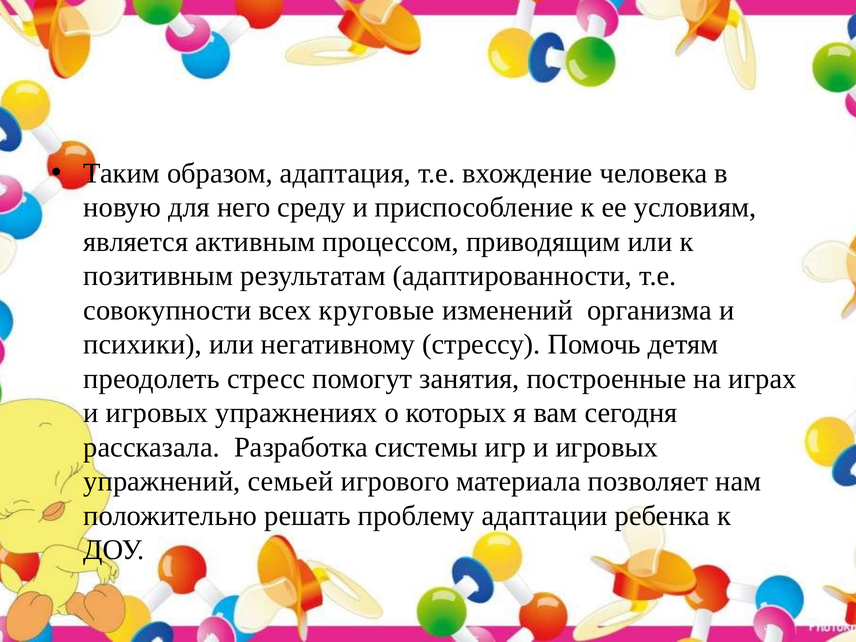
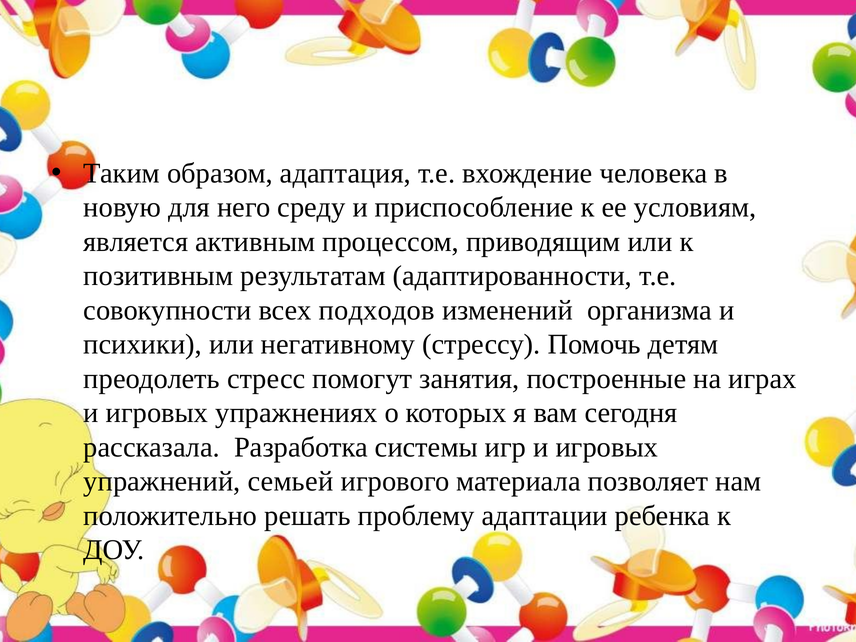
круговые: круговые -> подходов
